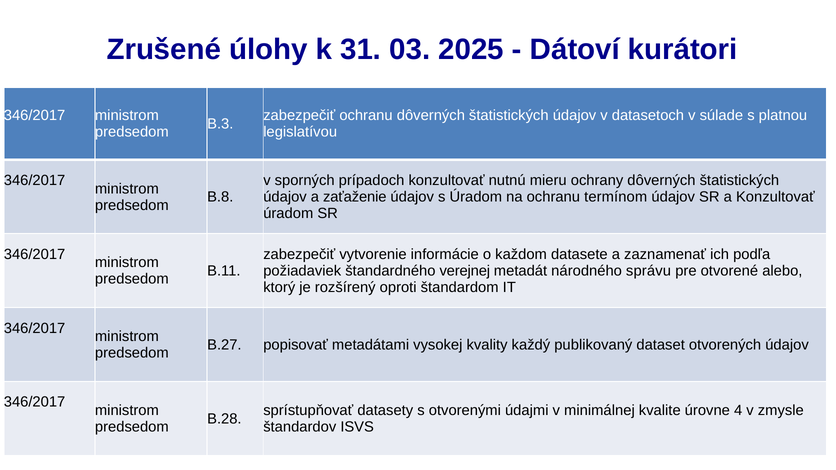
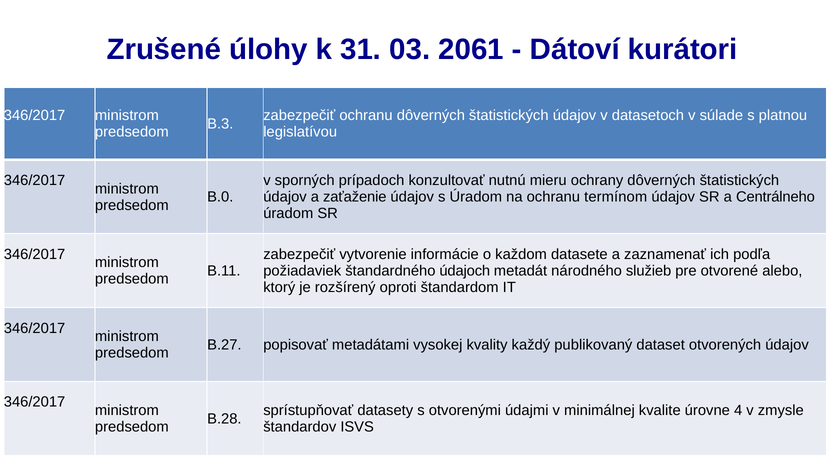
2025: 2025 -> 2061
B.8: B.8 -> B.0
a Konzultovať: Konzultovať -> Centrálneho
verejnej: verejnej -> údajoch
správu: správu -> služieb
